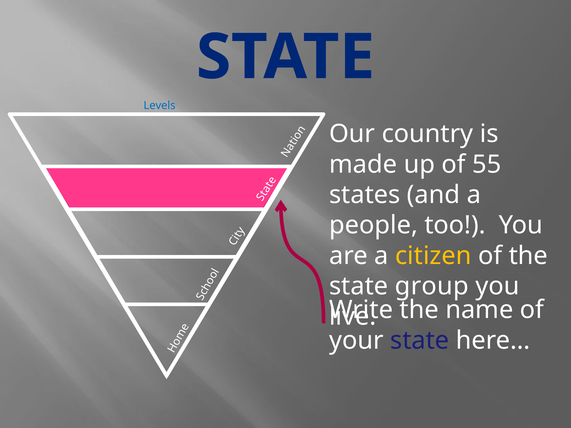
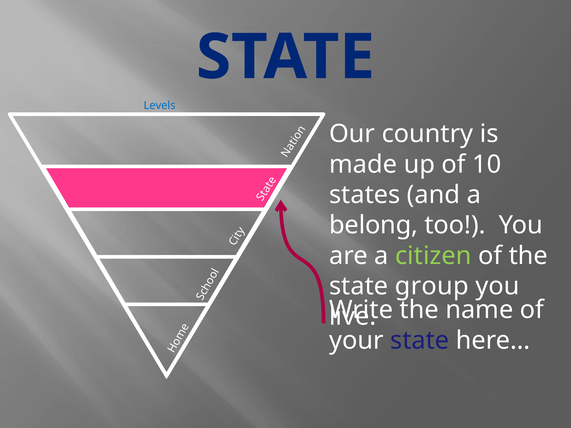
55: 55 -> 10
people: people -> belong
citizen colour: yellow -> light green
